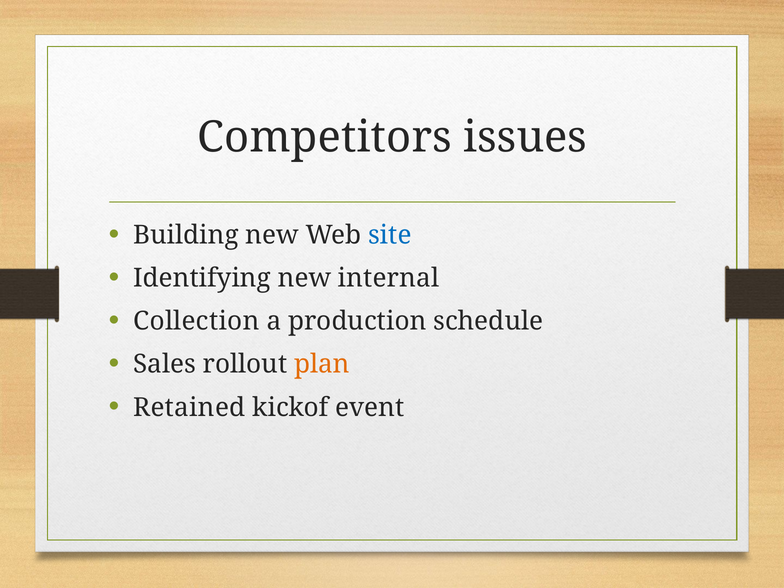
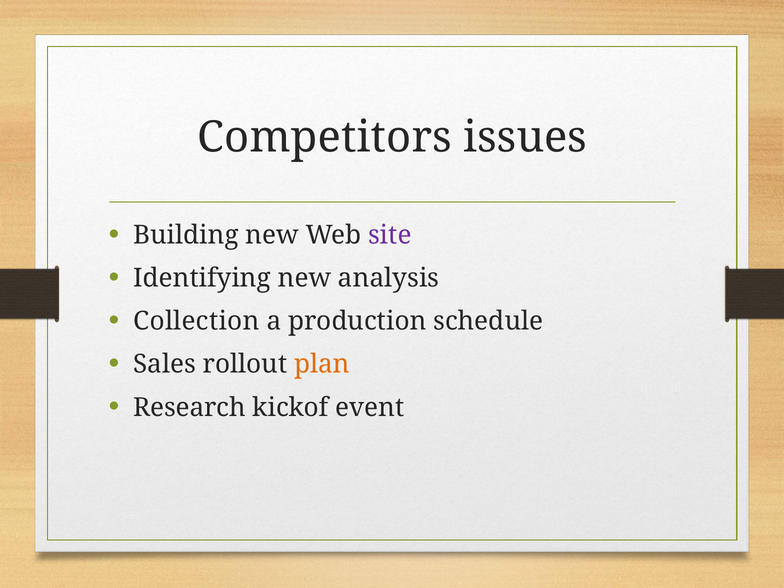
site colour: blue -> purple
internal: internal -> analysis
Retained: Retained -> Research
